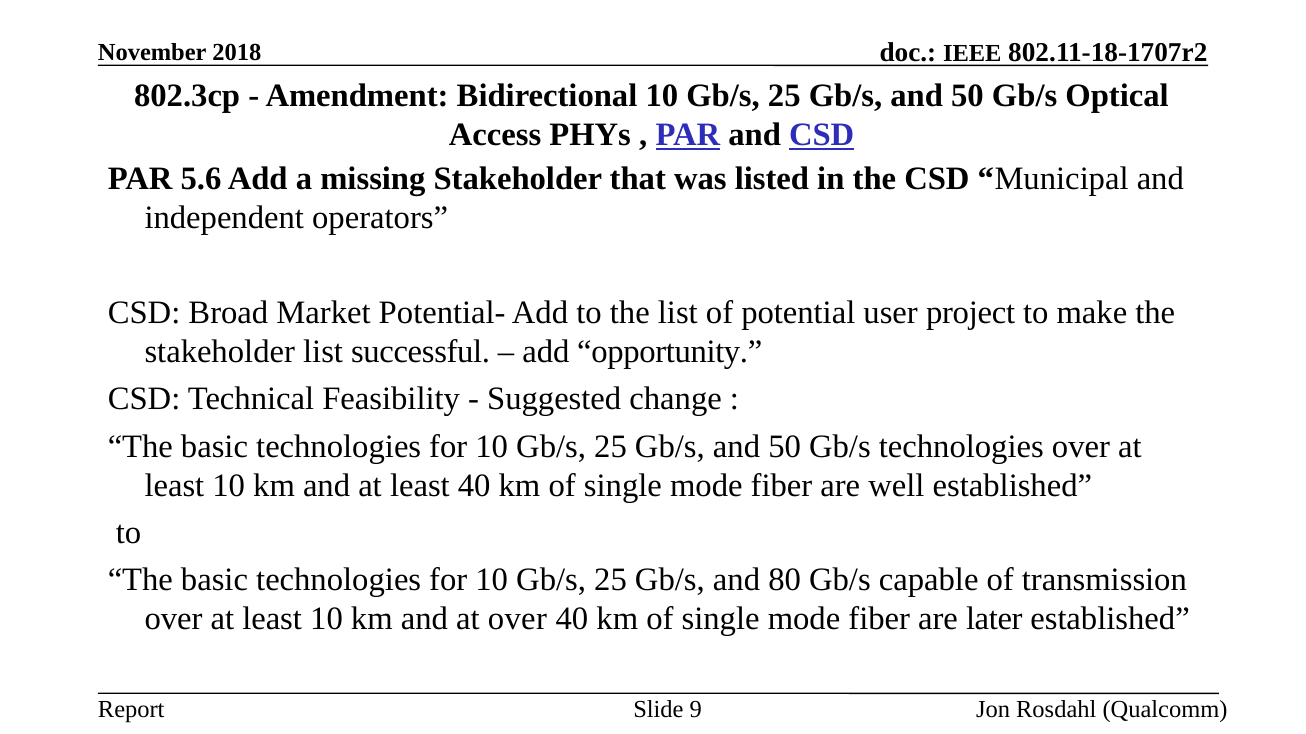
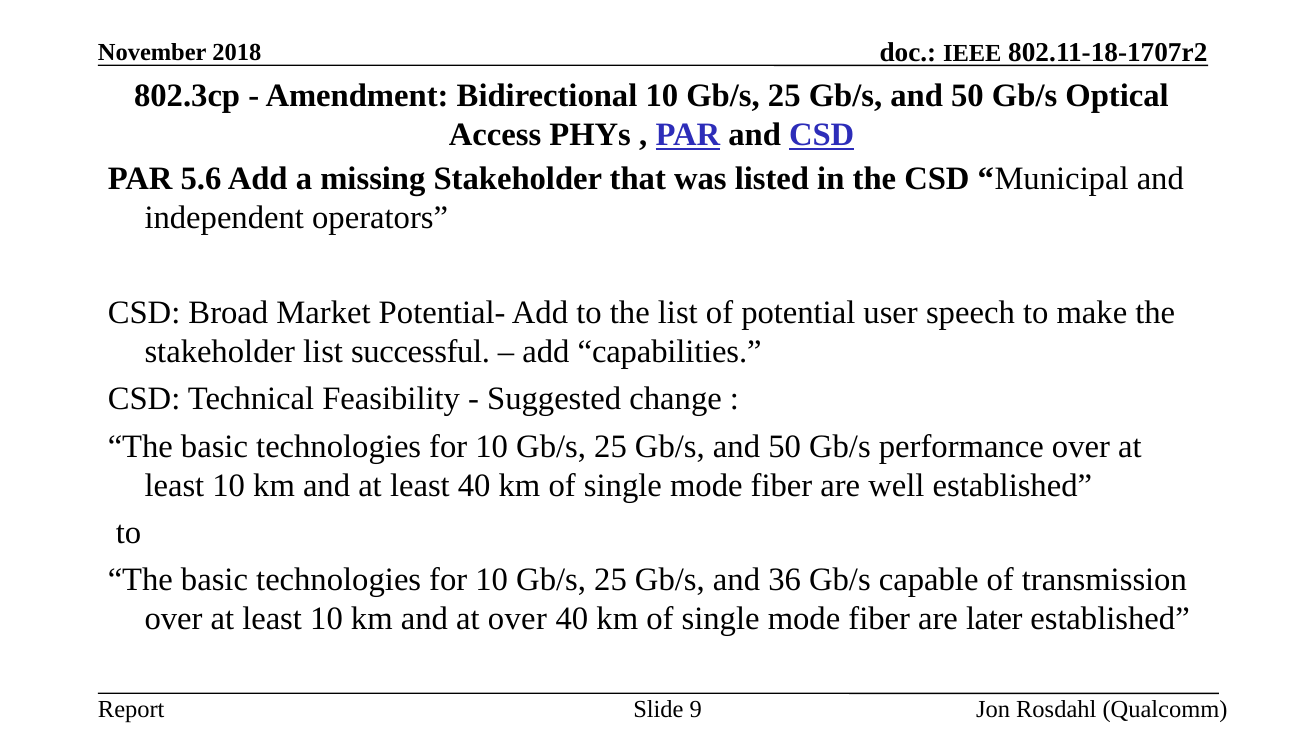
project: project -> speech
opportunity: opportunity -> capabilities
Gb/s technologies: technologies -> performance
80: 80 -> 36
